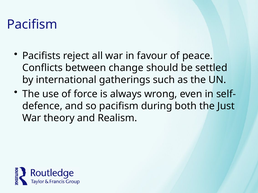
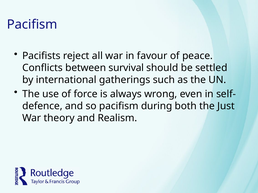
change: change -> survival
